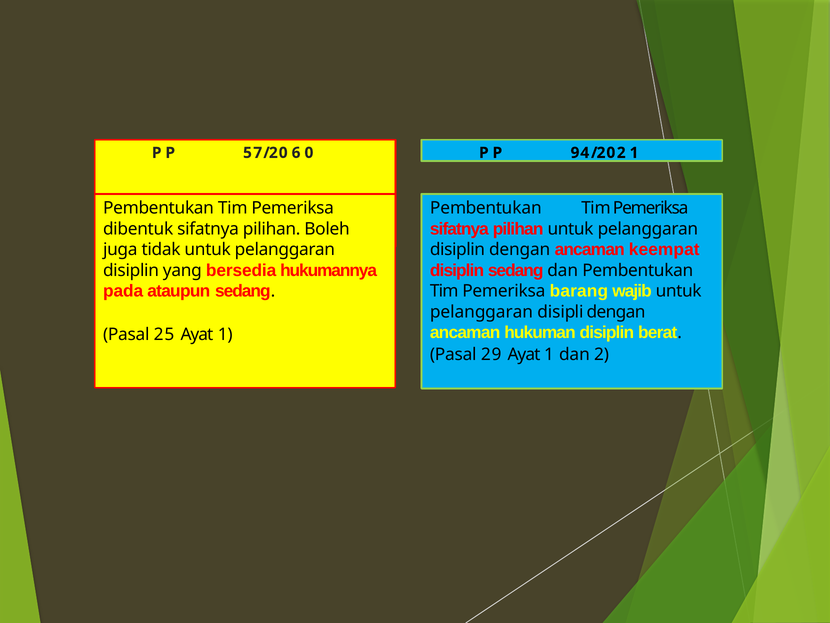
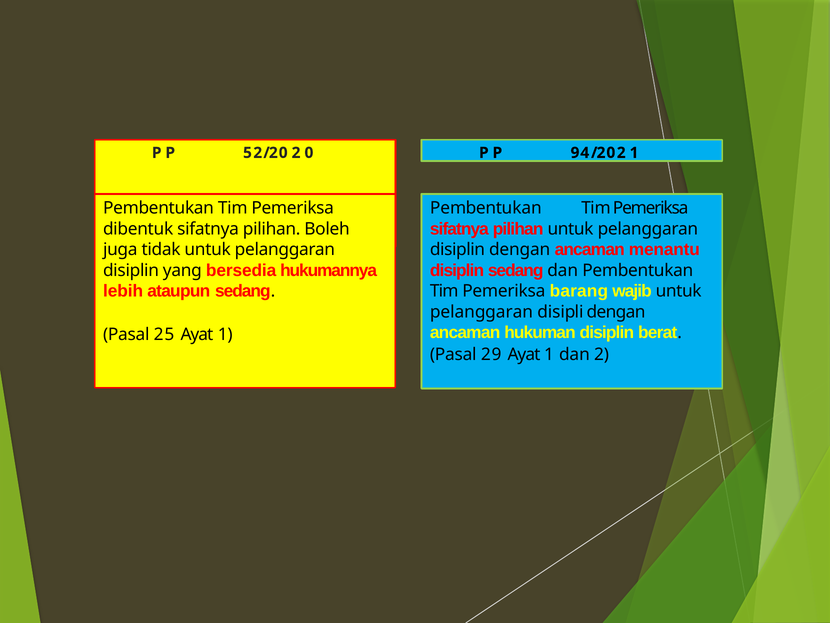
5 7: 7 -> 2
6 at (296, 153): 6 -> 2
keempat: keempat -> menantu
pada: pada -> lebih
